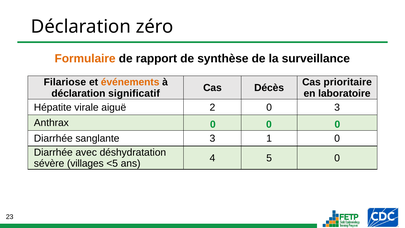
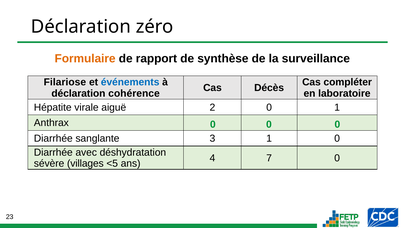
événements colour: orange -> blue
prioritaire: prioritaire -> compléter
significatif: significatif -> cohérence
0 3: 3 -> 1
5: 5 -> 7
